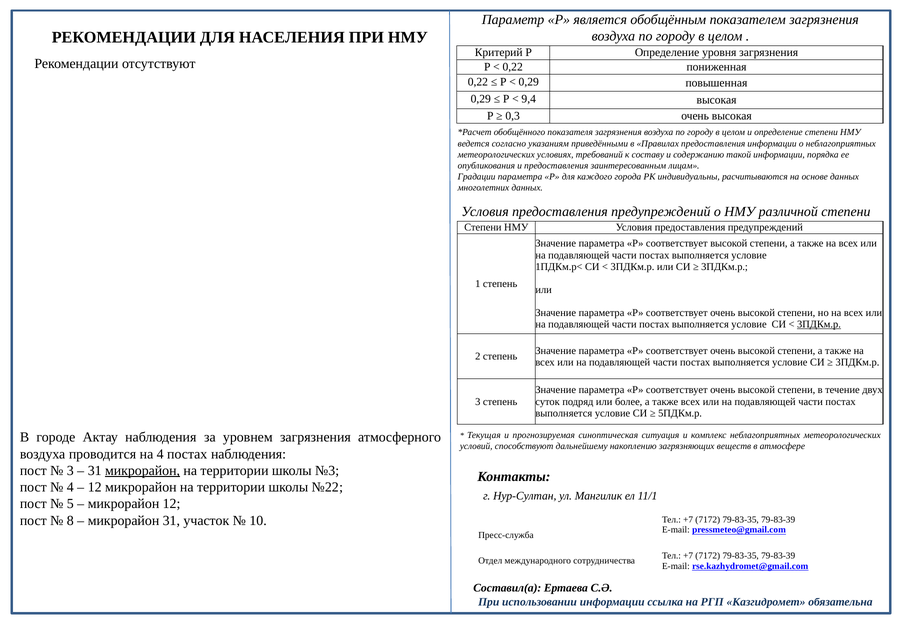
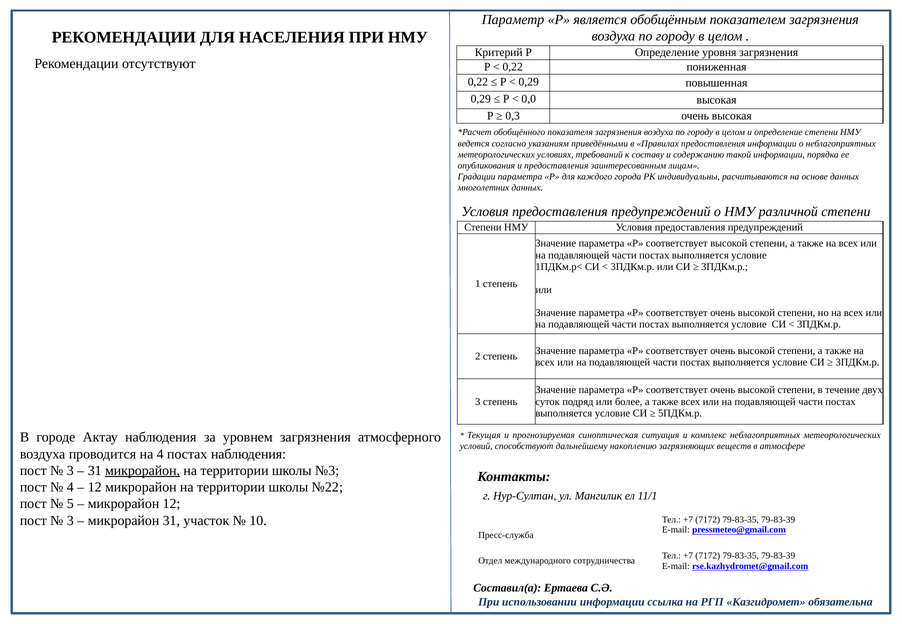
9,4: 9,4 -> 0,0
3ПДКм.р at (819, 324) underline: present -> none
8 at (70, 521): 8 -> 3
